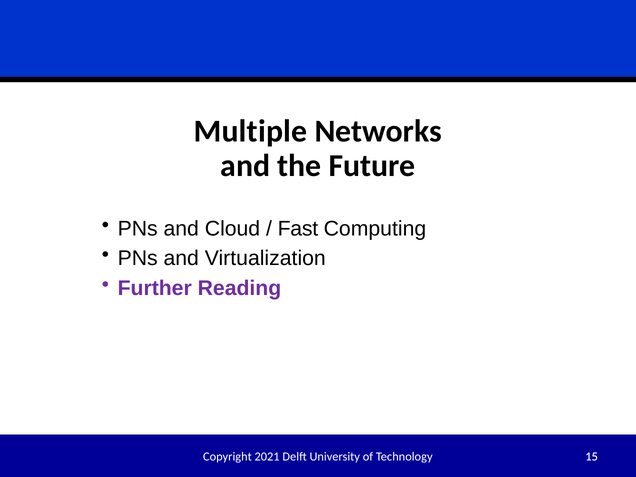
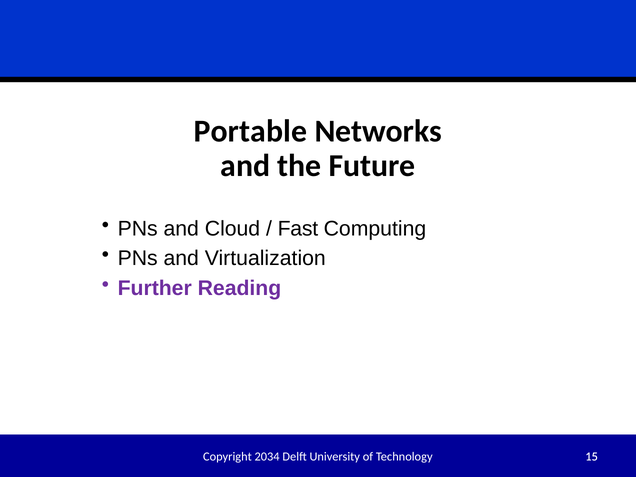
Multiple: Multiple -> Portable
2021: 2021 -> 2034
